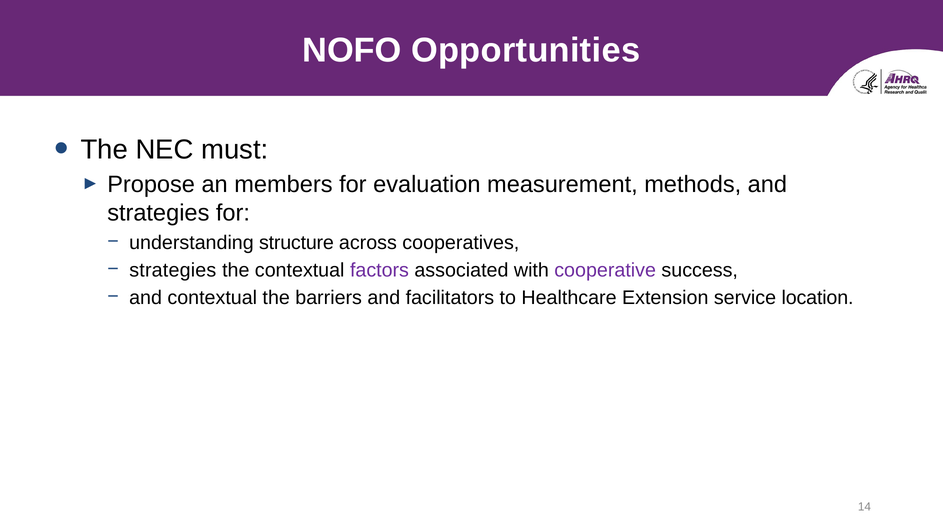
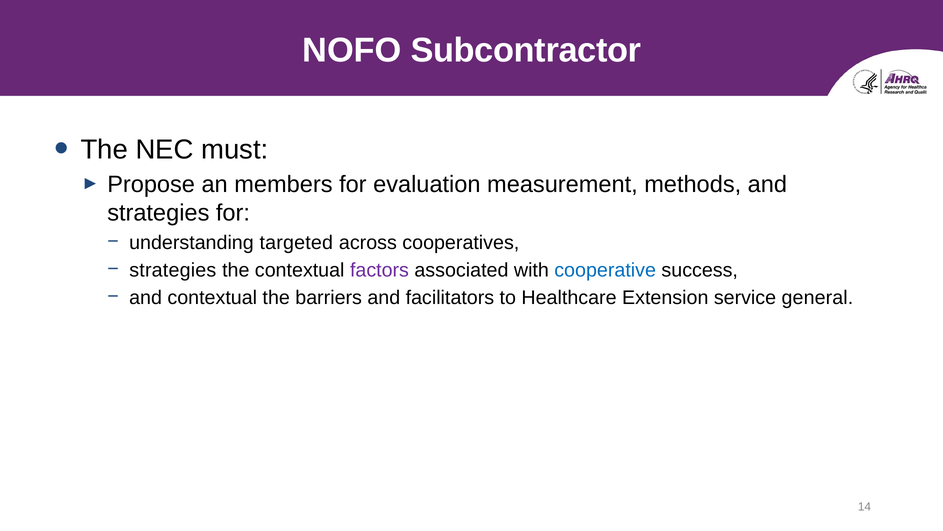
Opportunities: Opportunities -> Subcontractor
structure: structure -> targeted
cooperative colour: purple -> blue
location: location -> general
